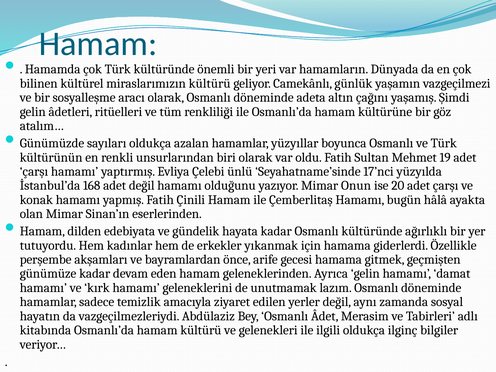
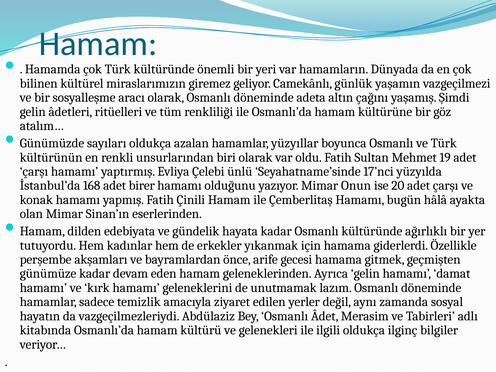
miraslarımızın kültürü: kültürü -> giremez
adet değil: değil -> birer
